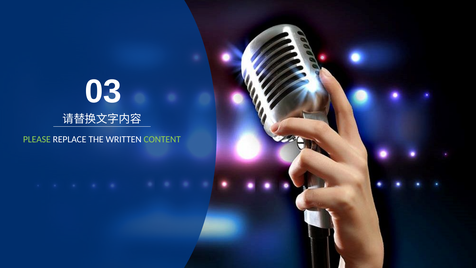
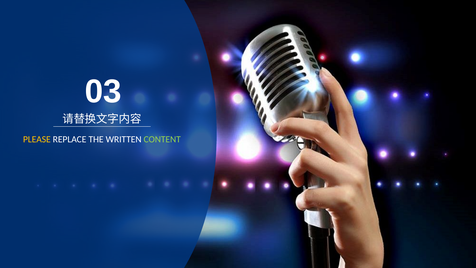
PLEASE colour: light green -> yellow
